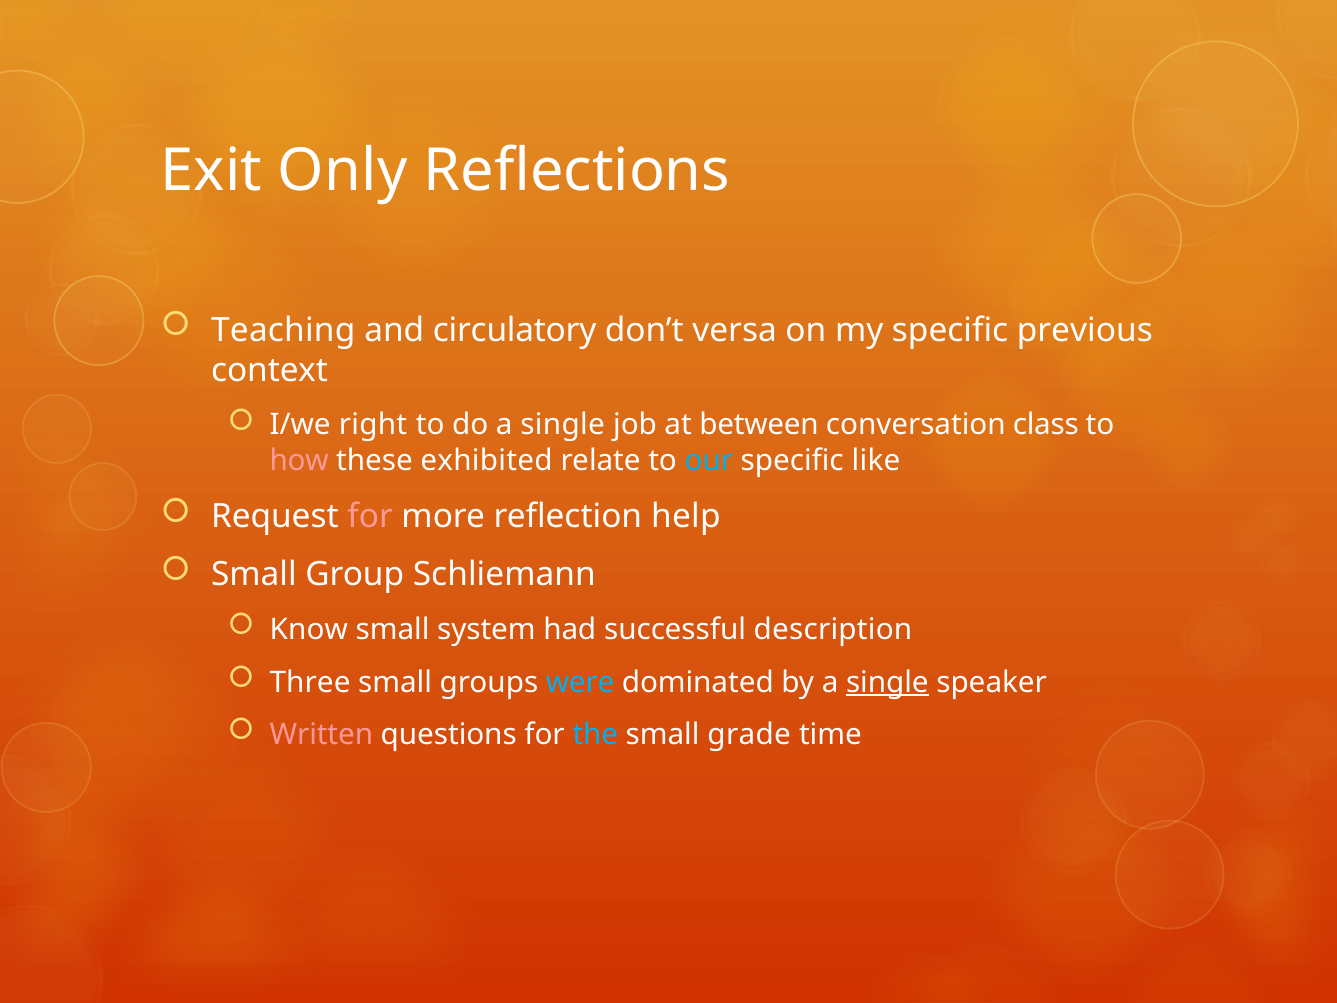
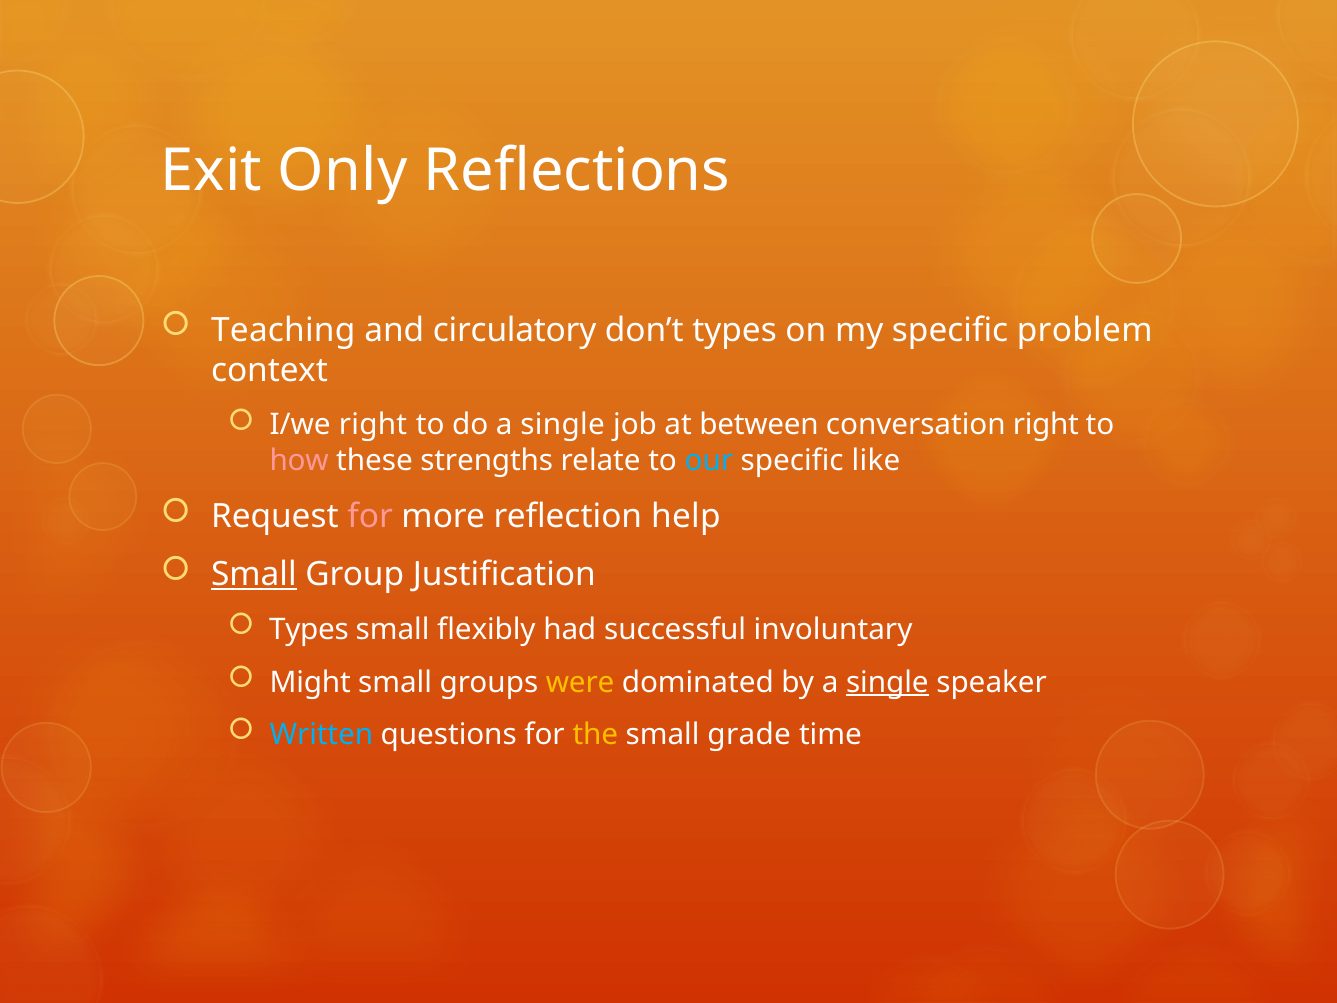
don’t versa: versa -> types
previous: previous -> problem
conversation class: class -> right
exhibited: exhibited -> strengths
Small at (254, 575) underline: none -> present
Schliemann: Schliemann -> Justification
Know at (309, 629): Know -> Types
system: system -> flexibly
description: description -> involuntary
Three: Three -> Might
were colour: light blue -> yellow
Written colour: pink -> light blue
the colour: light blue -> yellow
